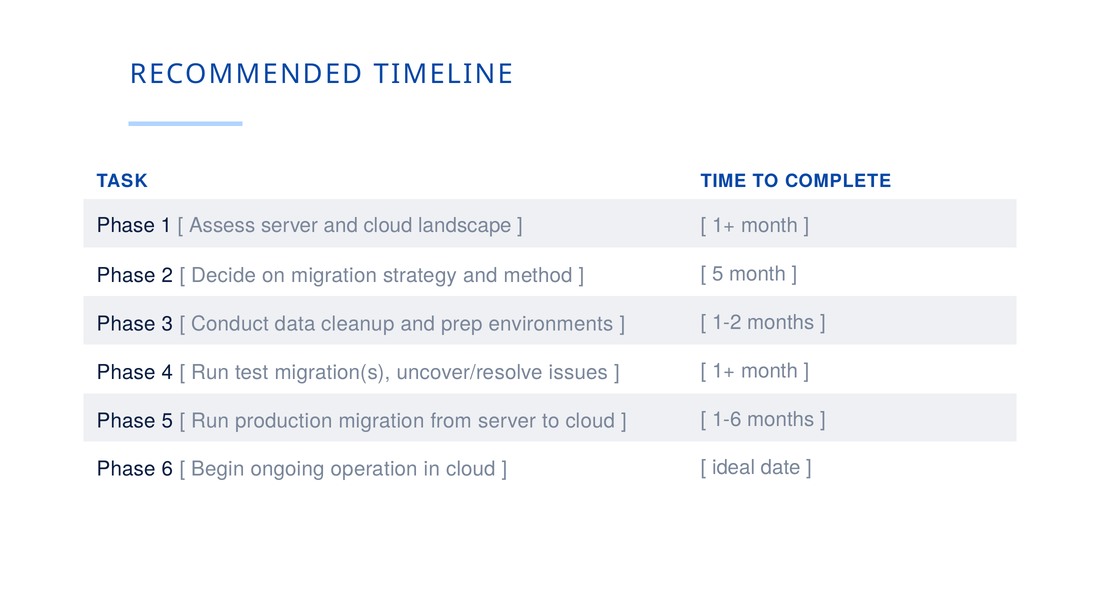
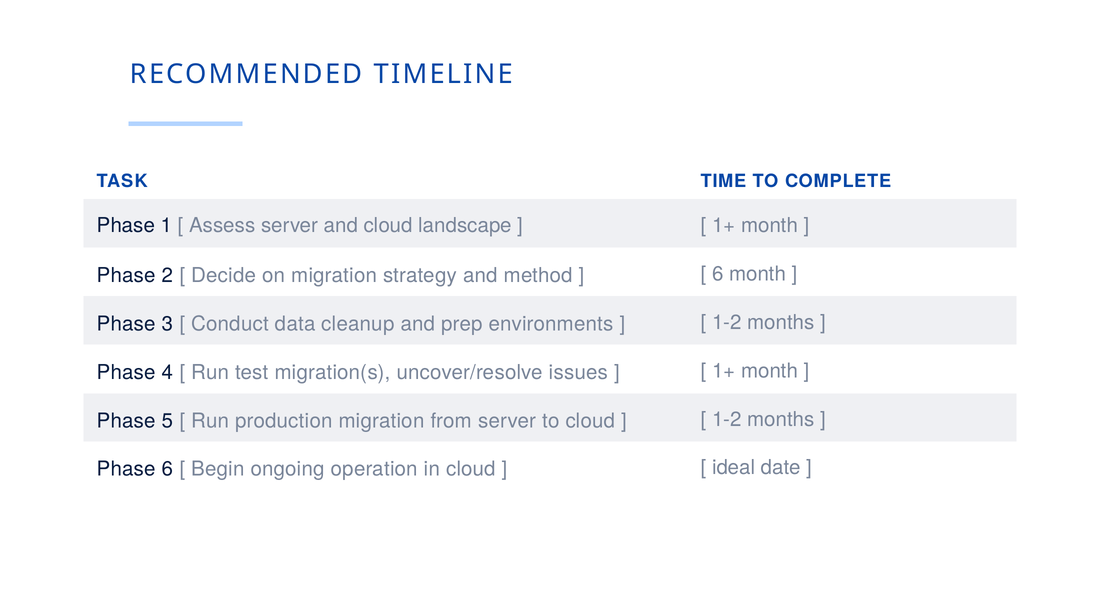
5 at (718, 274): 5 -> 6
1-6 at (727, 419): 1-6 -> 1-2
